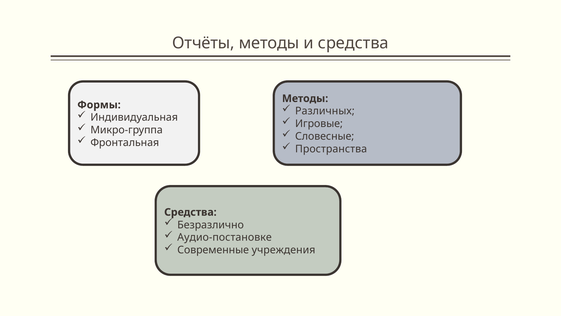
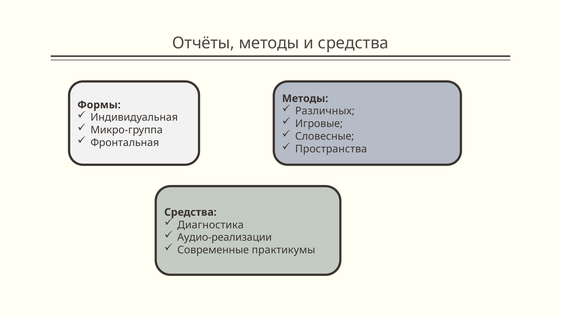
Безразлично: Безразлично -> Диагностика
Аудио-постановке: Аудио-постановке -> Аудио-реализации
учреждения: учреждения -> практикумы
